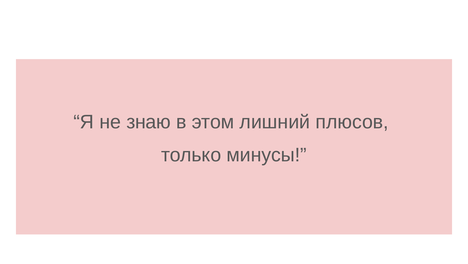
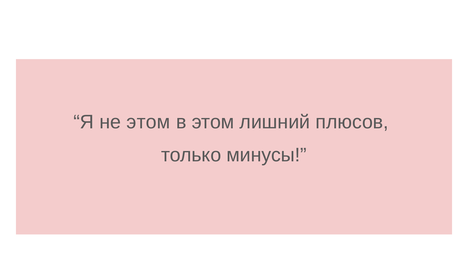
не знаю: знаю -> этом
